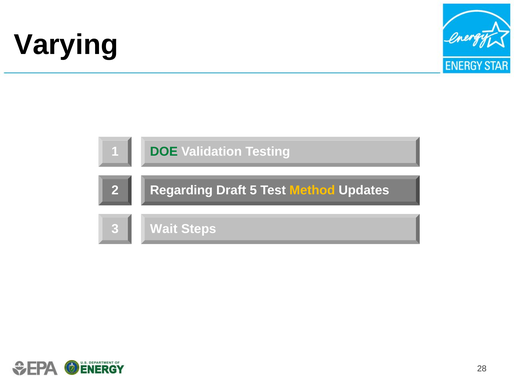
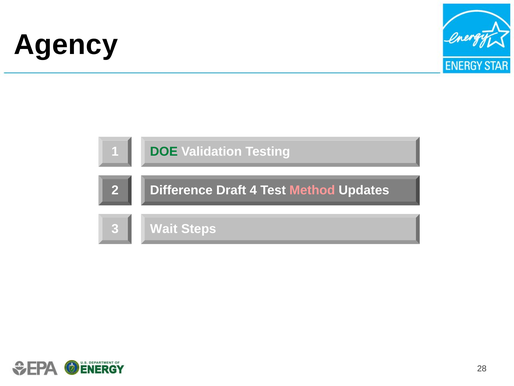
Varying: Varying -> Agency
Regarding: Regarding -> Difference
5: 5 -> 4
Method colour: yellow -> pink
